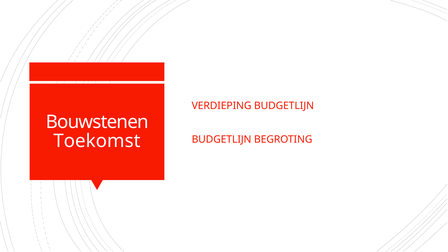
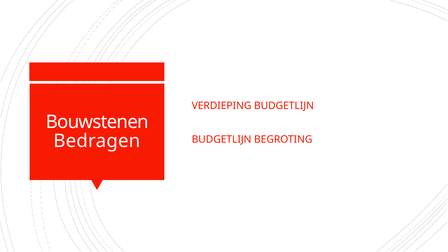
Toekomst: Toekomst -> Bedragen
